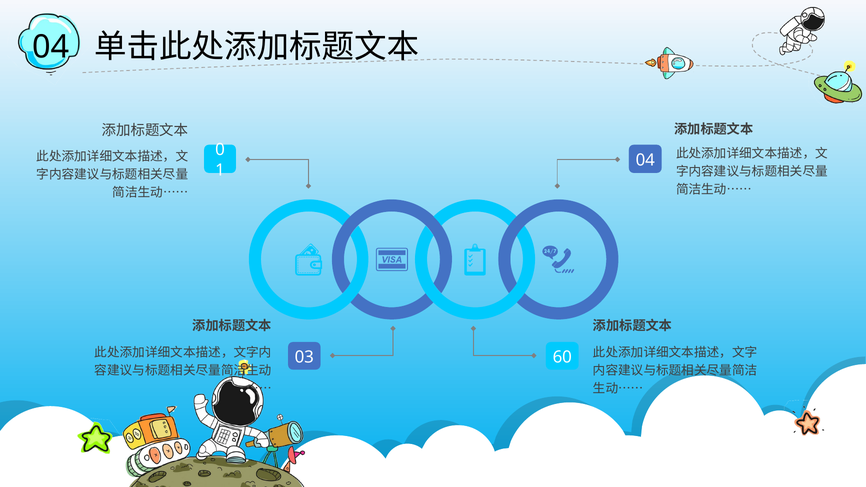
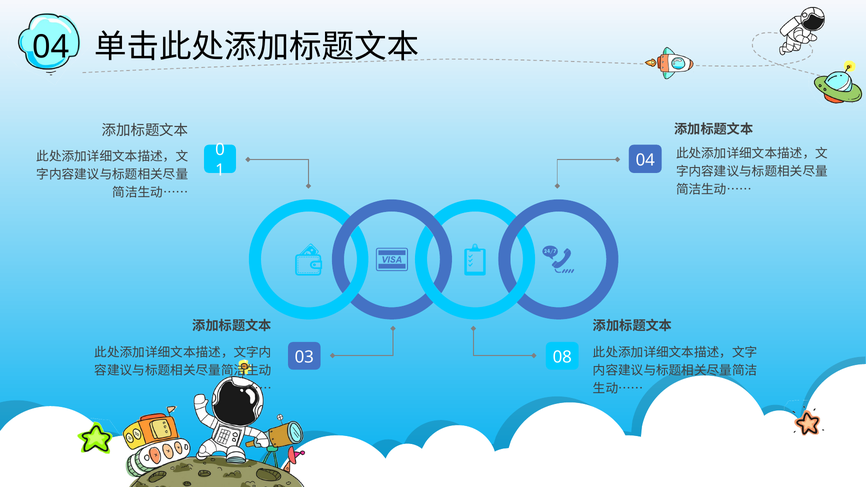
60: 60 -> 08
